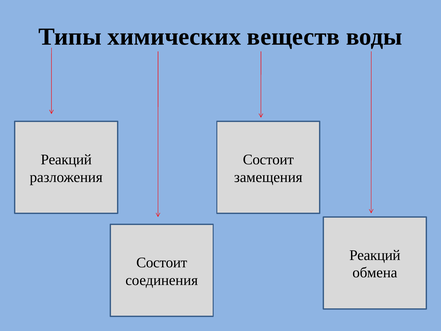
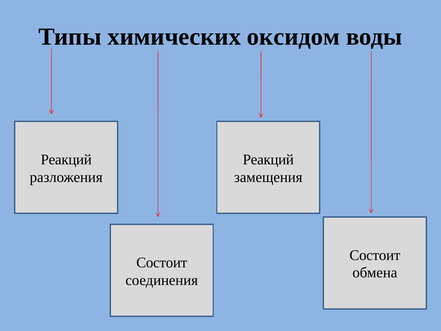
веществ: веществ -> оксидом
Состоит at (268, 159): Состоит -> Реакций
Реакций at (375, 255): Реакций -> Состоит
